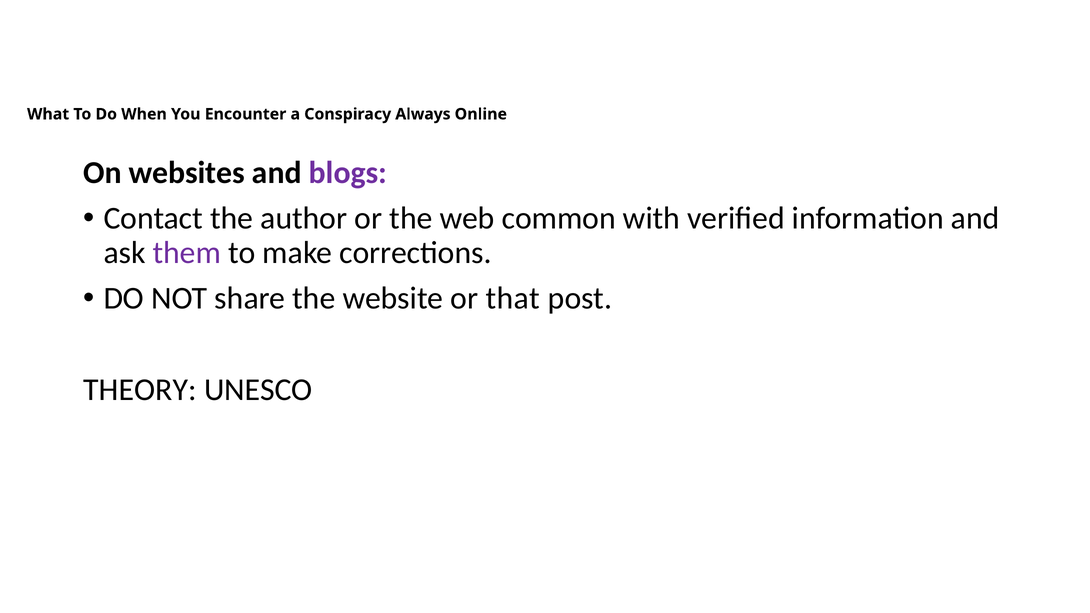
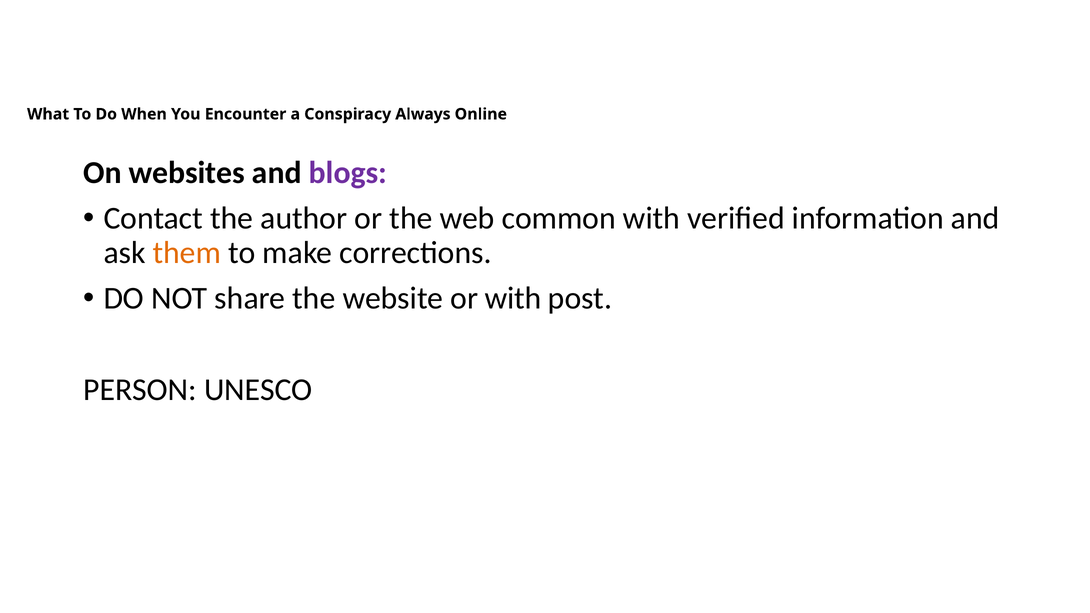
them colour: purple -> orange
or that: that -> with
THEORY: THEORY -> PERSON
